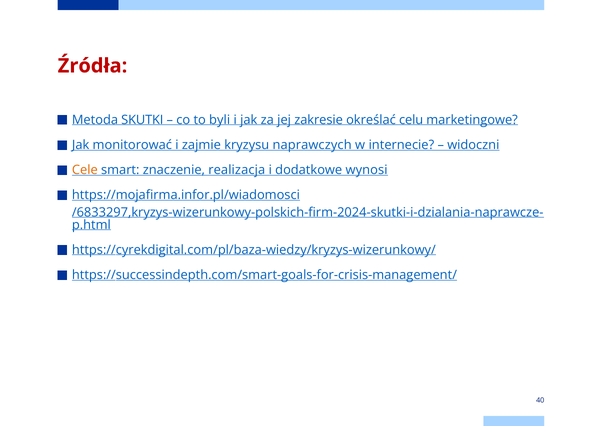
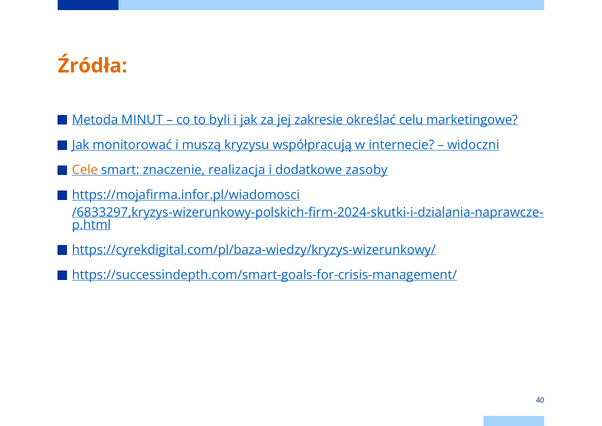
Źródła colour: red -> orange
SKUTKI: SKUTKI -> MINUT
zajmie: zajmie -> muszą
naprawczych: naprawczych -> współpracują
wynosi: wynosi -> zasoby
